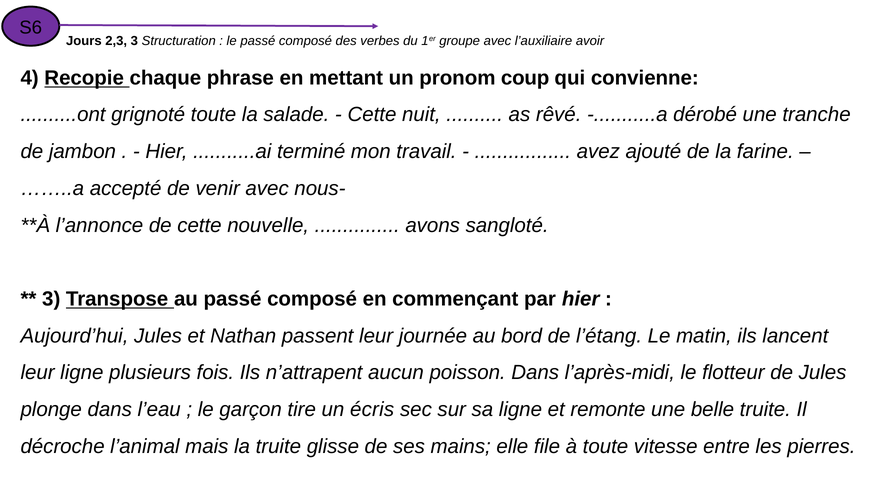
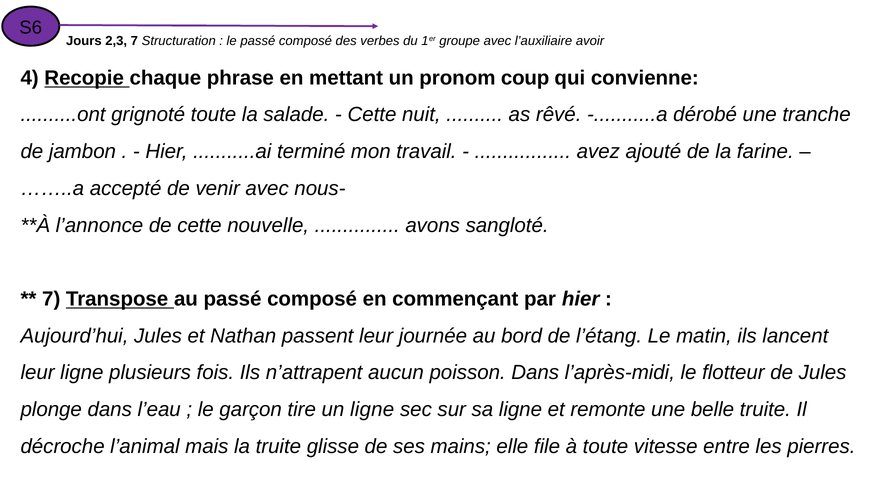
2,3 3: 3 -> 7
3 at (51, 299): 3 -> 7
un écris: écris -> ligne
